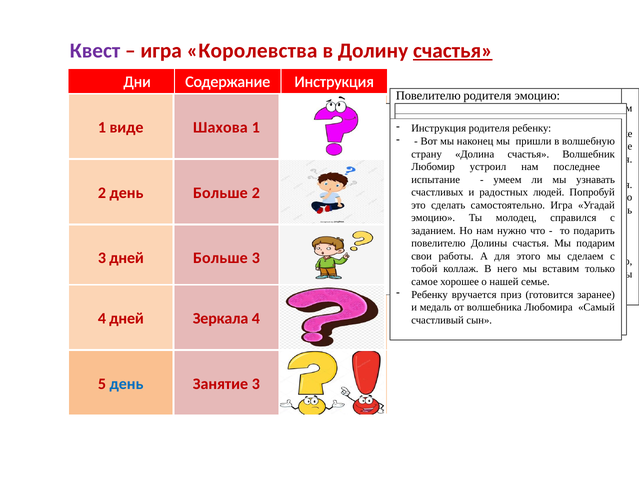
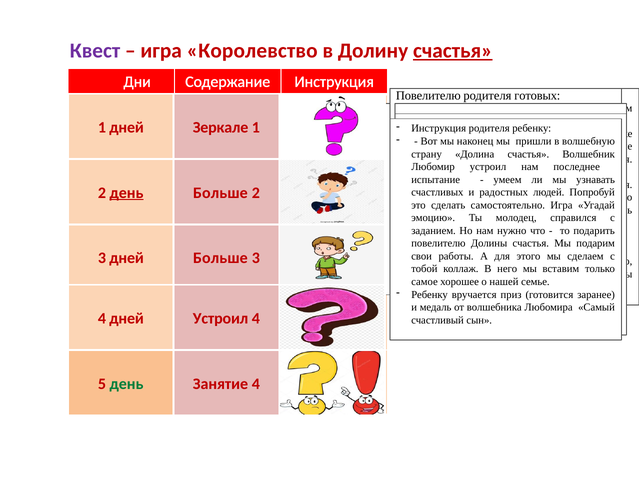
игра Королевства: Королевства -> Королевство
родителя эмоцию: эмоцию -> готовых
1 виде: виде -> дней
Шахова at (220, 128): Шахова -> Зеркале
день at (126, 193) underline: none -> present
Зеркала at (221, 319): Зеркала -> Устроил
день at (126, 384) colour: blue -> green
Занятие 3: 3 -> 4
